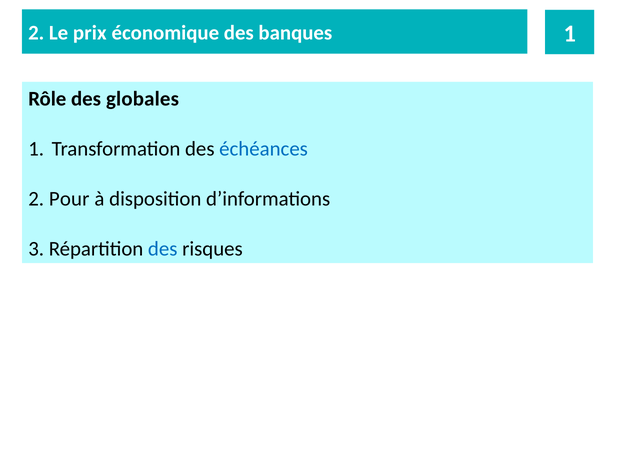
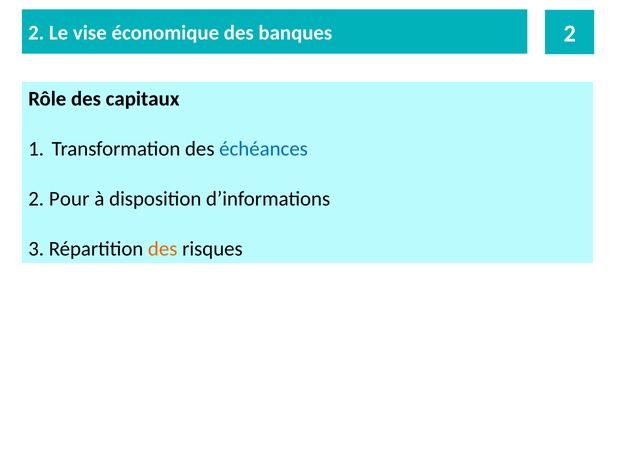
prix: prix -> vise
banques 1: 1 -> 2
globales: globales -> capitaux
des at (163, 249) colour: blue -> orange
